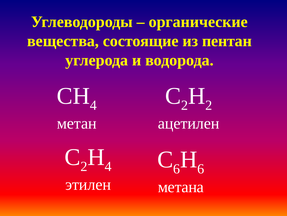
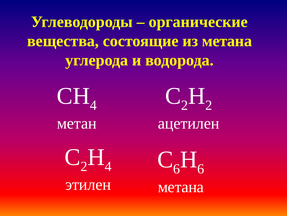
из пентан: пентан -> метана
